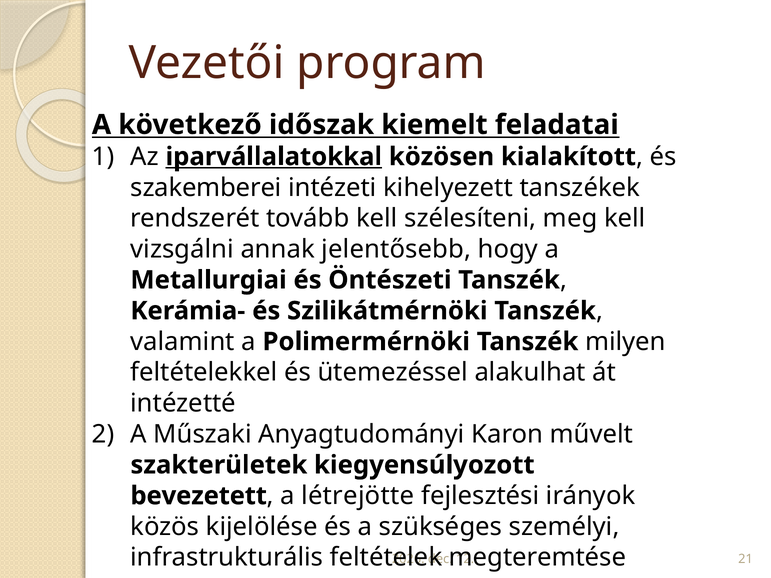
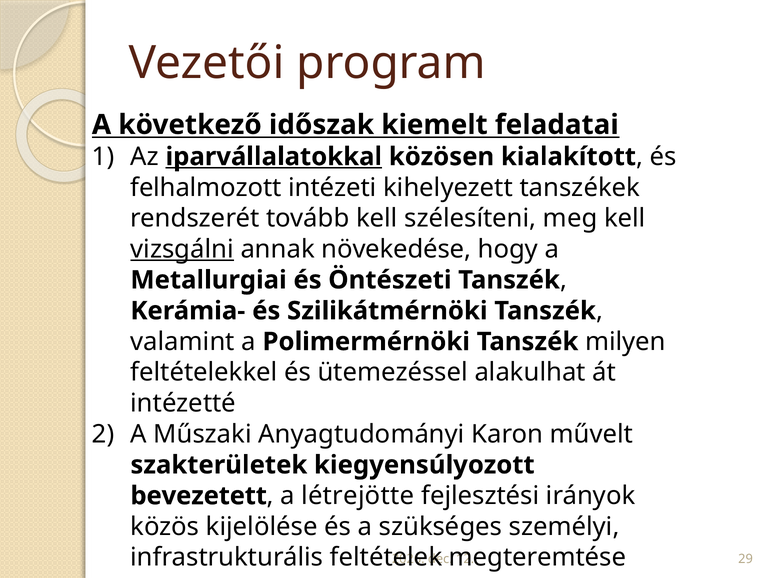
szakemberei: szakemberei -> felhalmozott
vizsgálni underline: none -> present
jelentősebb: jelentősebb -> növekedése
21: 21 -> 29
